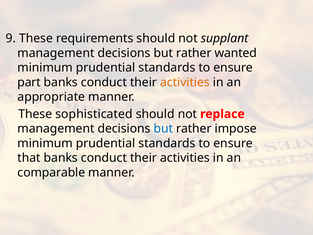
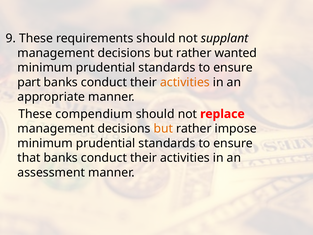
sophisticated: sophisticated -> compendium
but at (163, 128) colour: blue -> orange
comparable: comparable -> assessment
